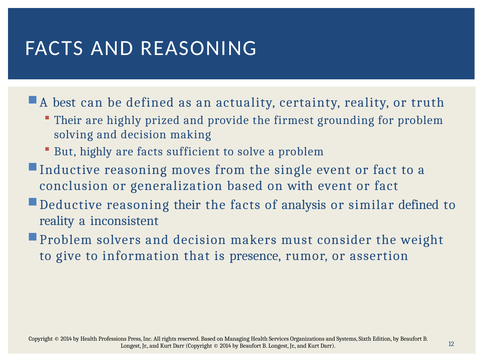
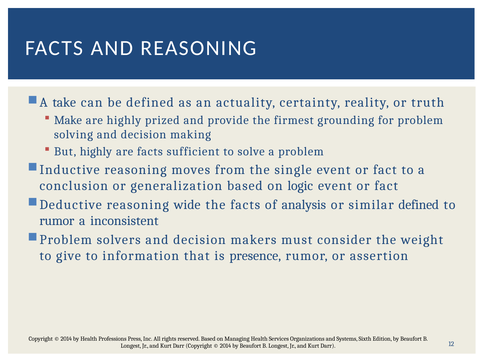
best: best -> take
Their at (68, 120): Their -> Make
with: with -> logic
reasoning their: their -> wide
reality at (57, 221): reality -> rumor
